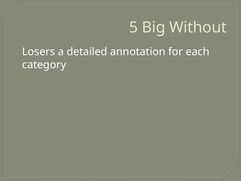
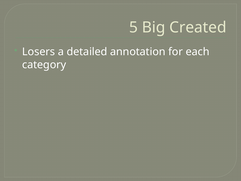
Without: Without -> Created
